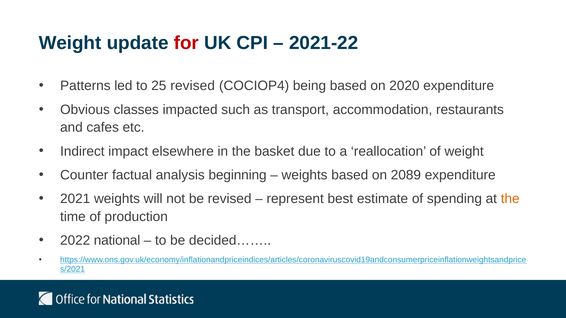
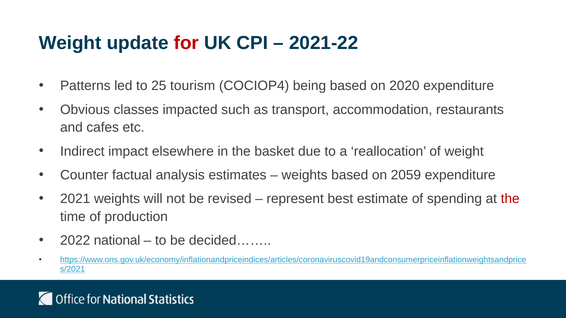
25 revised: revised -> tourism
beginning: beginning -> estimates
2089: 2089 -> 2059
the at (510, 199) colour: orange -> red
